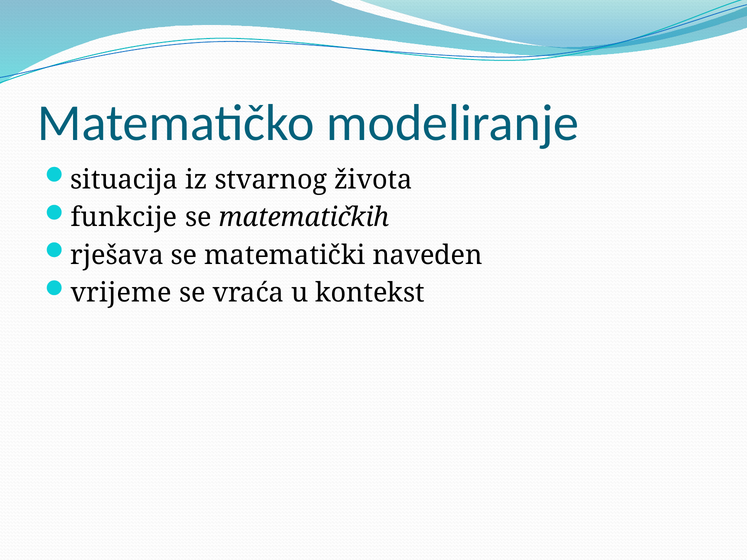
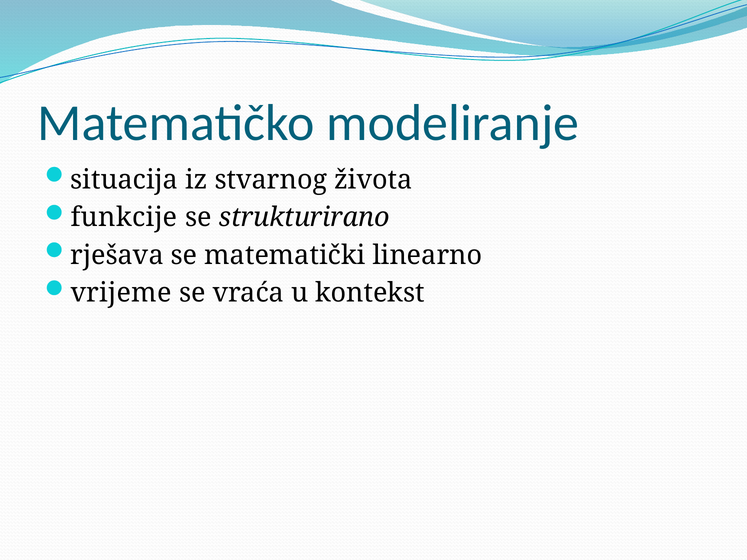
matematičkih: matematičkih -> strukturirano
naveden: naveden -> linearno
